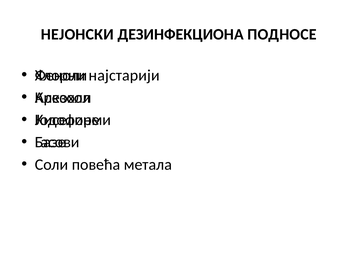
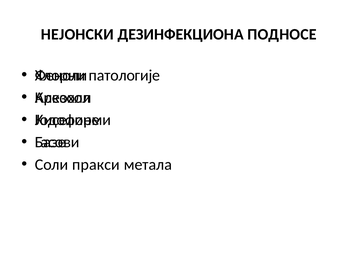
најстарији: најстарији -> патологије
повећа: повећа -> пракси
